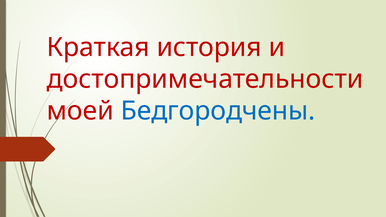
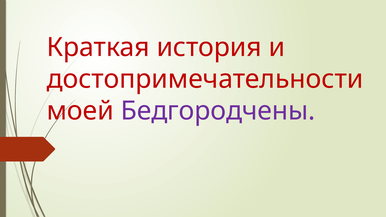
Бедгородчены colour: blue -> purple
